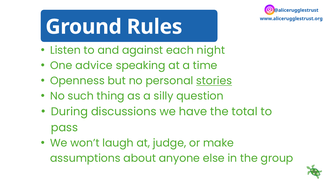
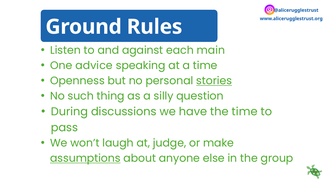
night: night -> main
the total: total -> time
assumptions underline: none -> present
